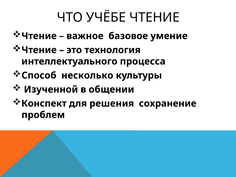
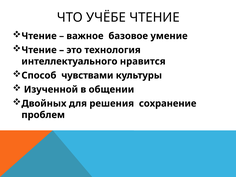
процесса: процесса -> нравится
несколько: несколько -> чувствами
Конспект: Конспект -> Двойных
